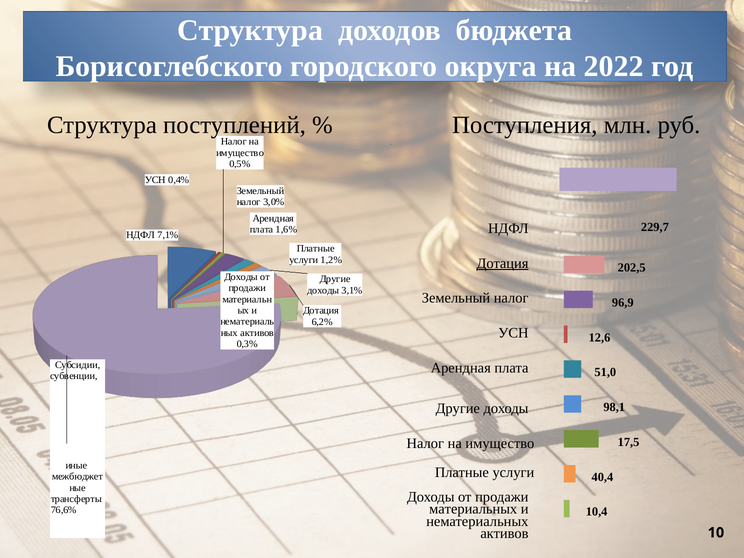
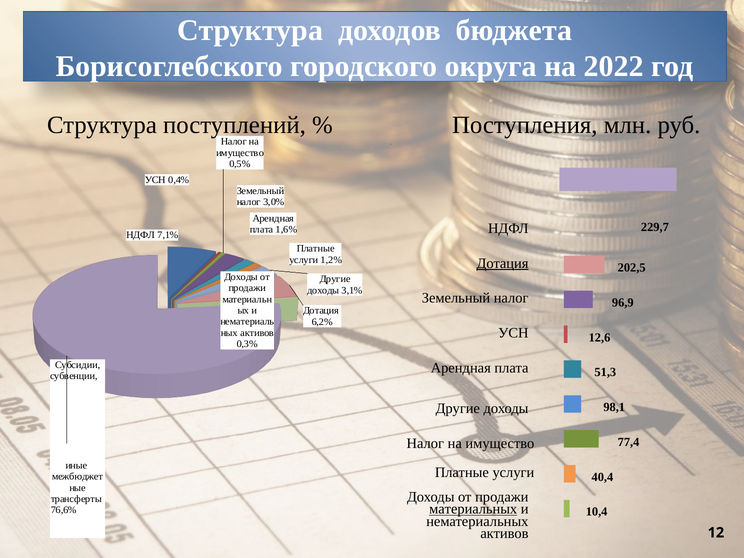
51,0: 51,0 -> 51,3
17,5: 17,5 -> 77,4
материальных underline: none -> present
10: 10 -> 12
